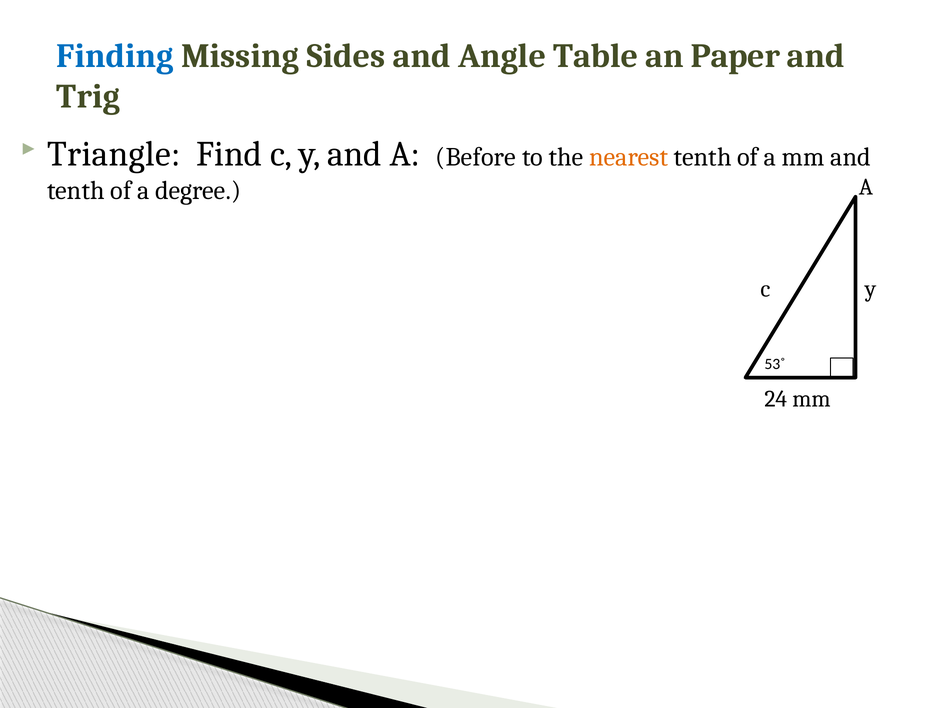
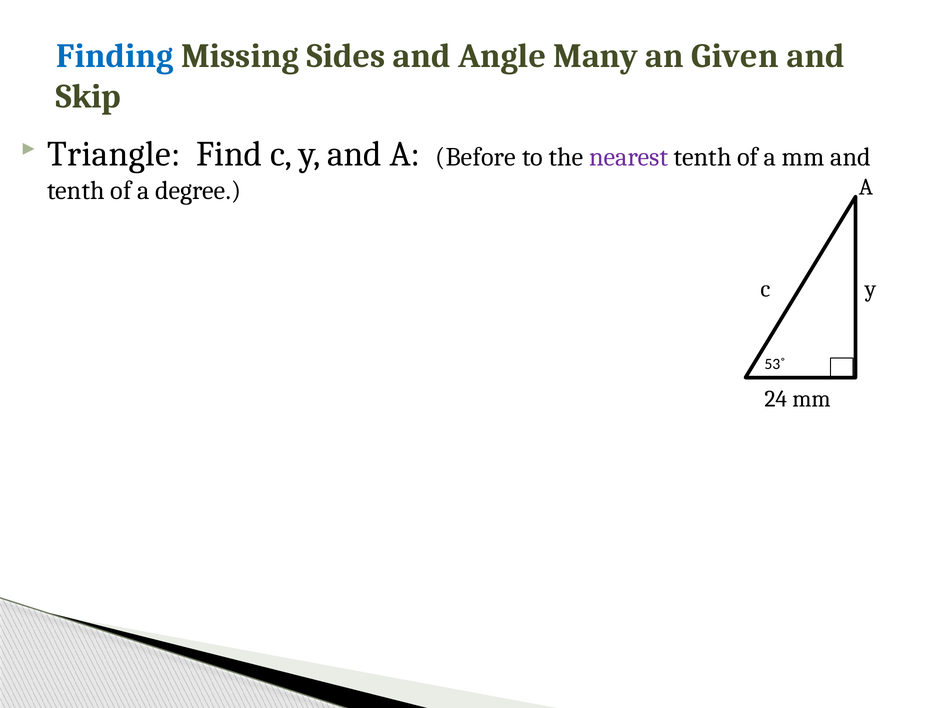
Table: Table -> Many
Paper: Paper -> Given
Trig: Trig -> Skip
nearest colour: orange -> purple
